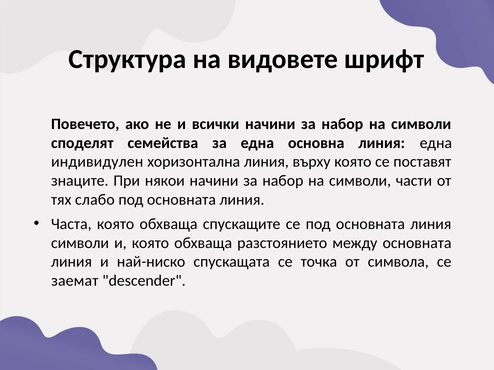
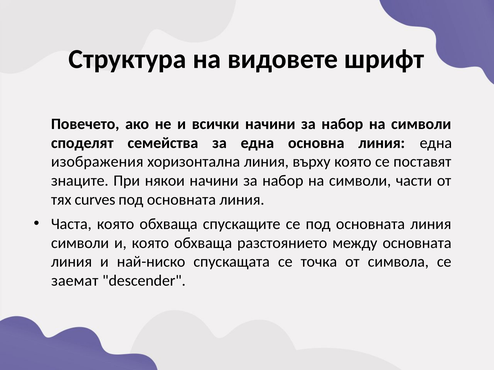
индивидулен: индивидулен -> изображения
слабо: слабо -> curves
